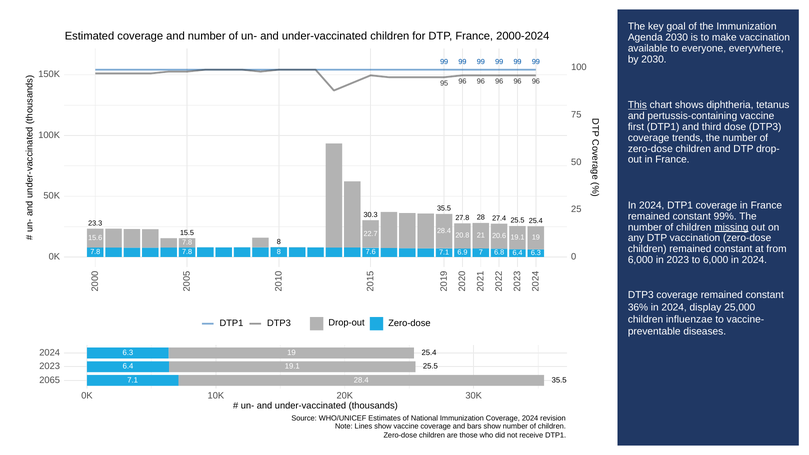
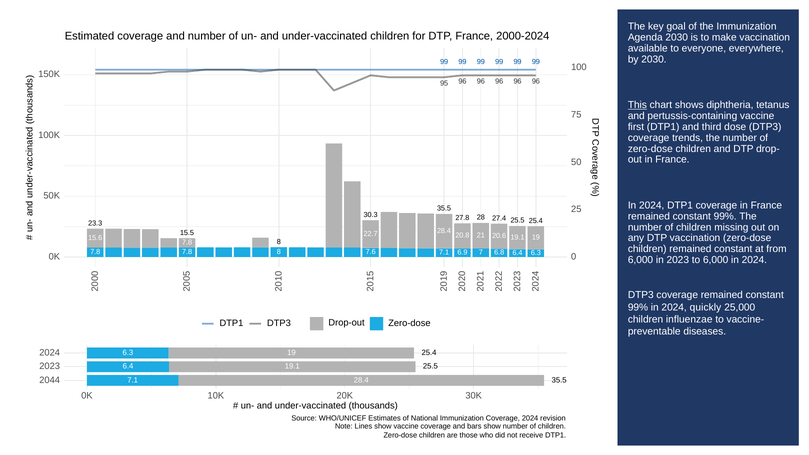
missing underline: present -> none
36% at (638, 307): 36% -> 99%
display: display -> quickly
2065: 2065 -> 2044
